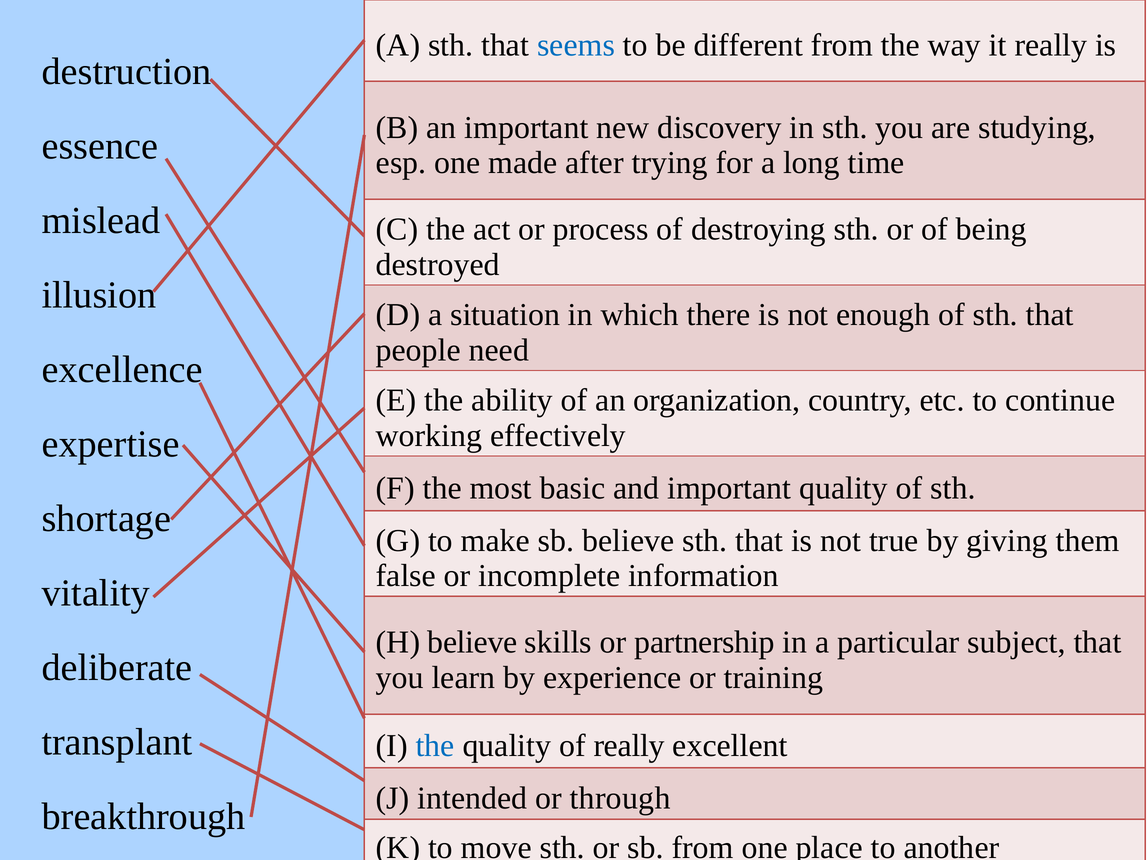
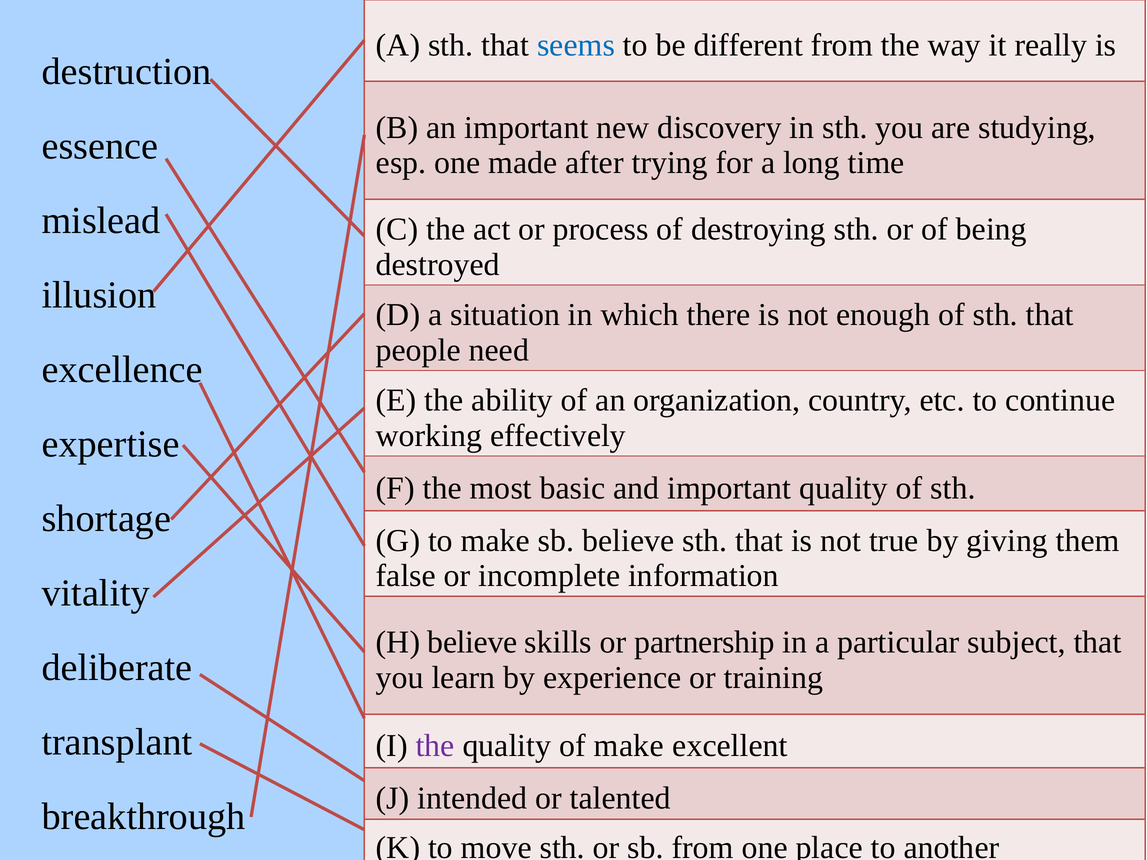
the at (435, 746) colour: blue -> purple
of really: really -> make
through: through -> talented
